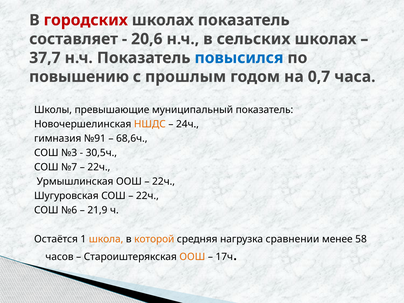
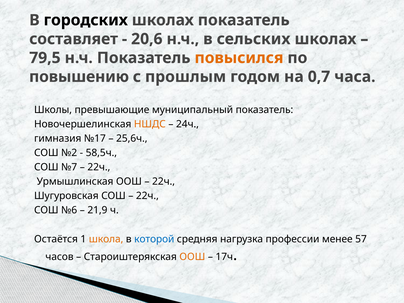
городских colour: red -> black
37,7: 37,7 -> 79,5
повысился colour: blue -> orange
№91: №91 -> №17
68,6ч: 68,6ч -> 25,6ч
№3: №3 -> №2
30,5ч: 30,5ч -> 58,5ч
которой colour: orange -> blue
сравнении: сравнении -> профессии
58: 58 -> 57
